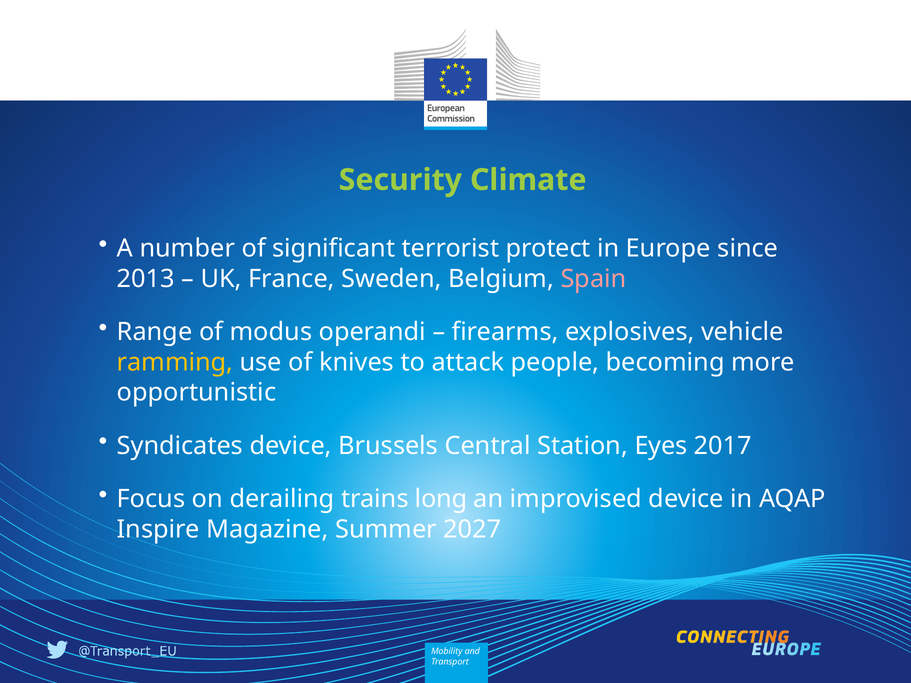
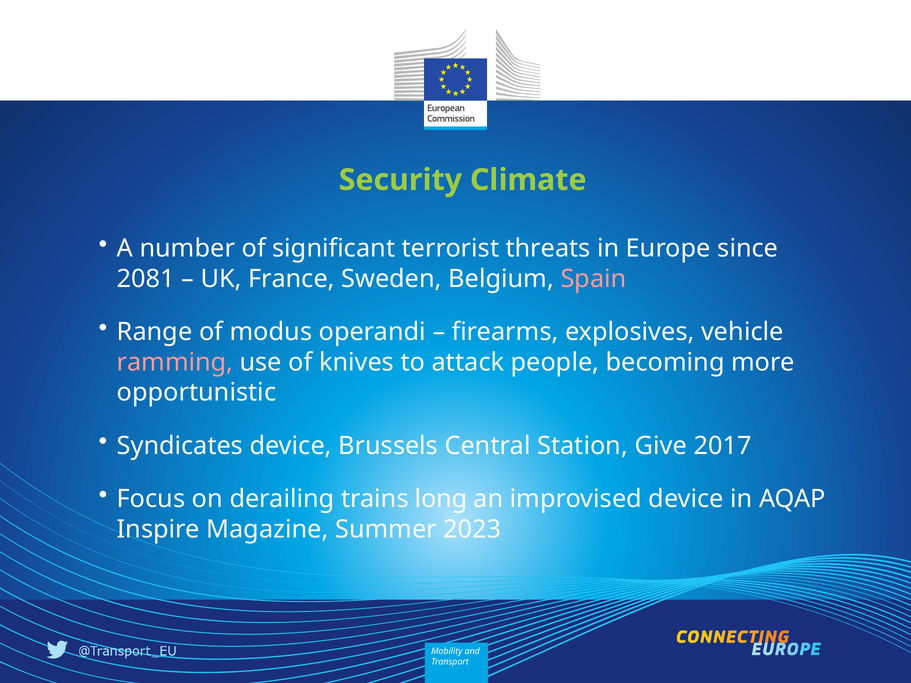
protect: protect -> threats
2013: 2013 -> 2081
ramming colour: yellow -> pink
Eyes: Eyes -> Give
2027: 2027 -> 2023
